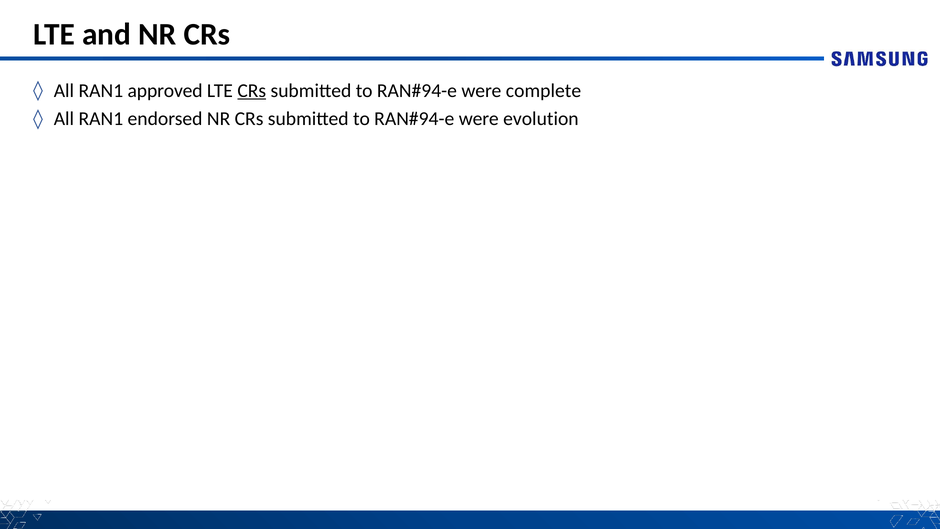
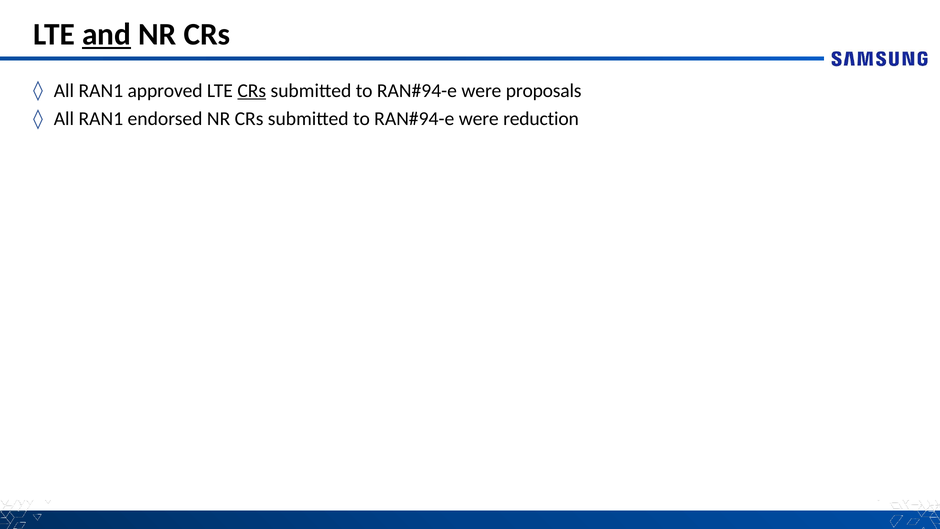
and underline: none -> present
complete: complete -> proposals
evolution: evolution -> reduction
